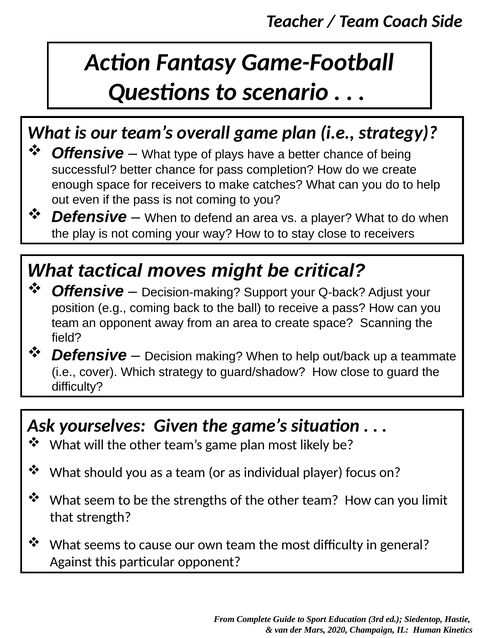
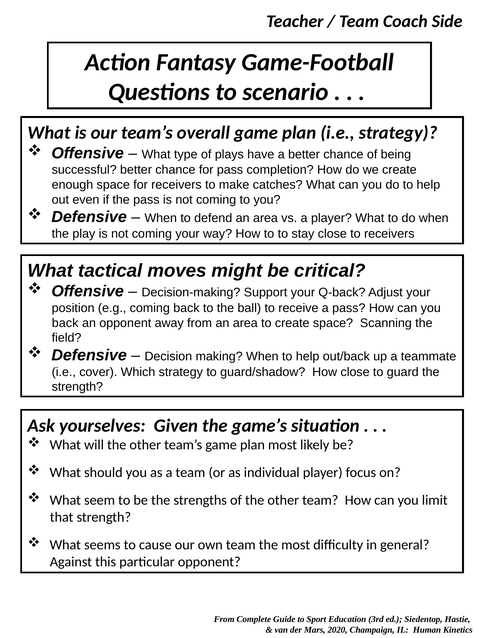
team at (65, 323): team -> back
difficulty at (77, 387): difficulty -> strength
